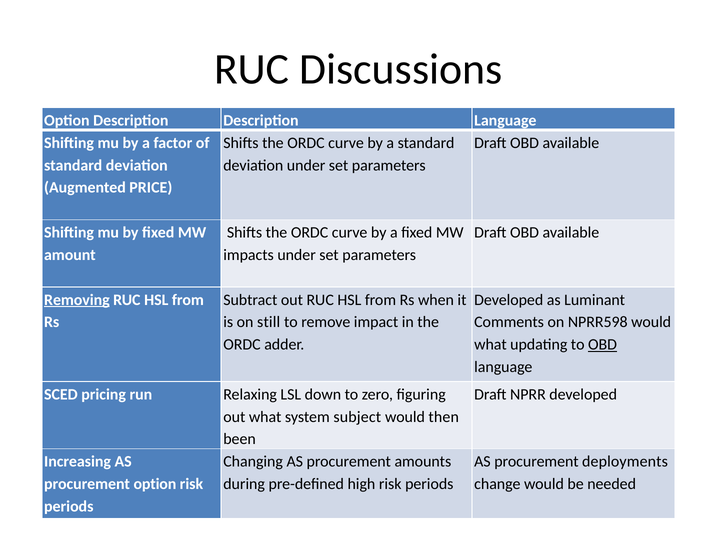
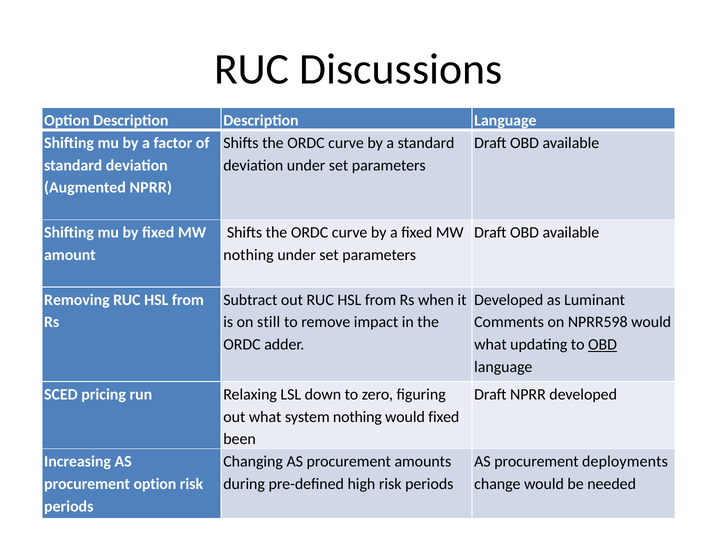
Augmented PRICE: PRICE -> NPRR
impacts at (249, 255): impacts -> nothing
Removing underline: present -> none
system subject: subject -> nothing
would then: then -> fixed
